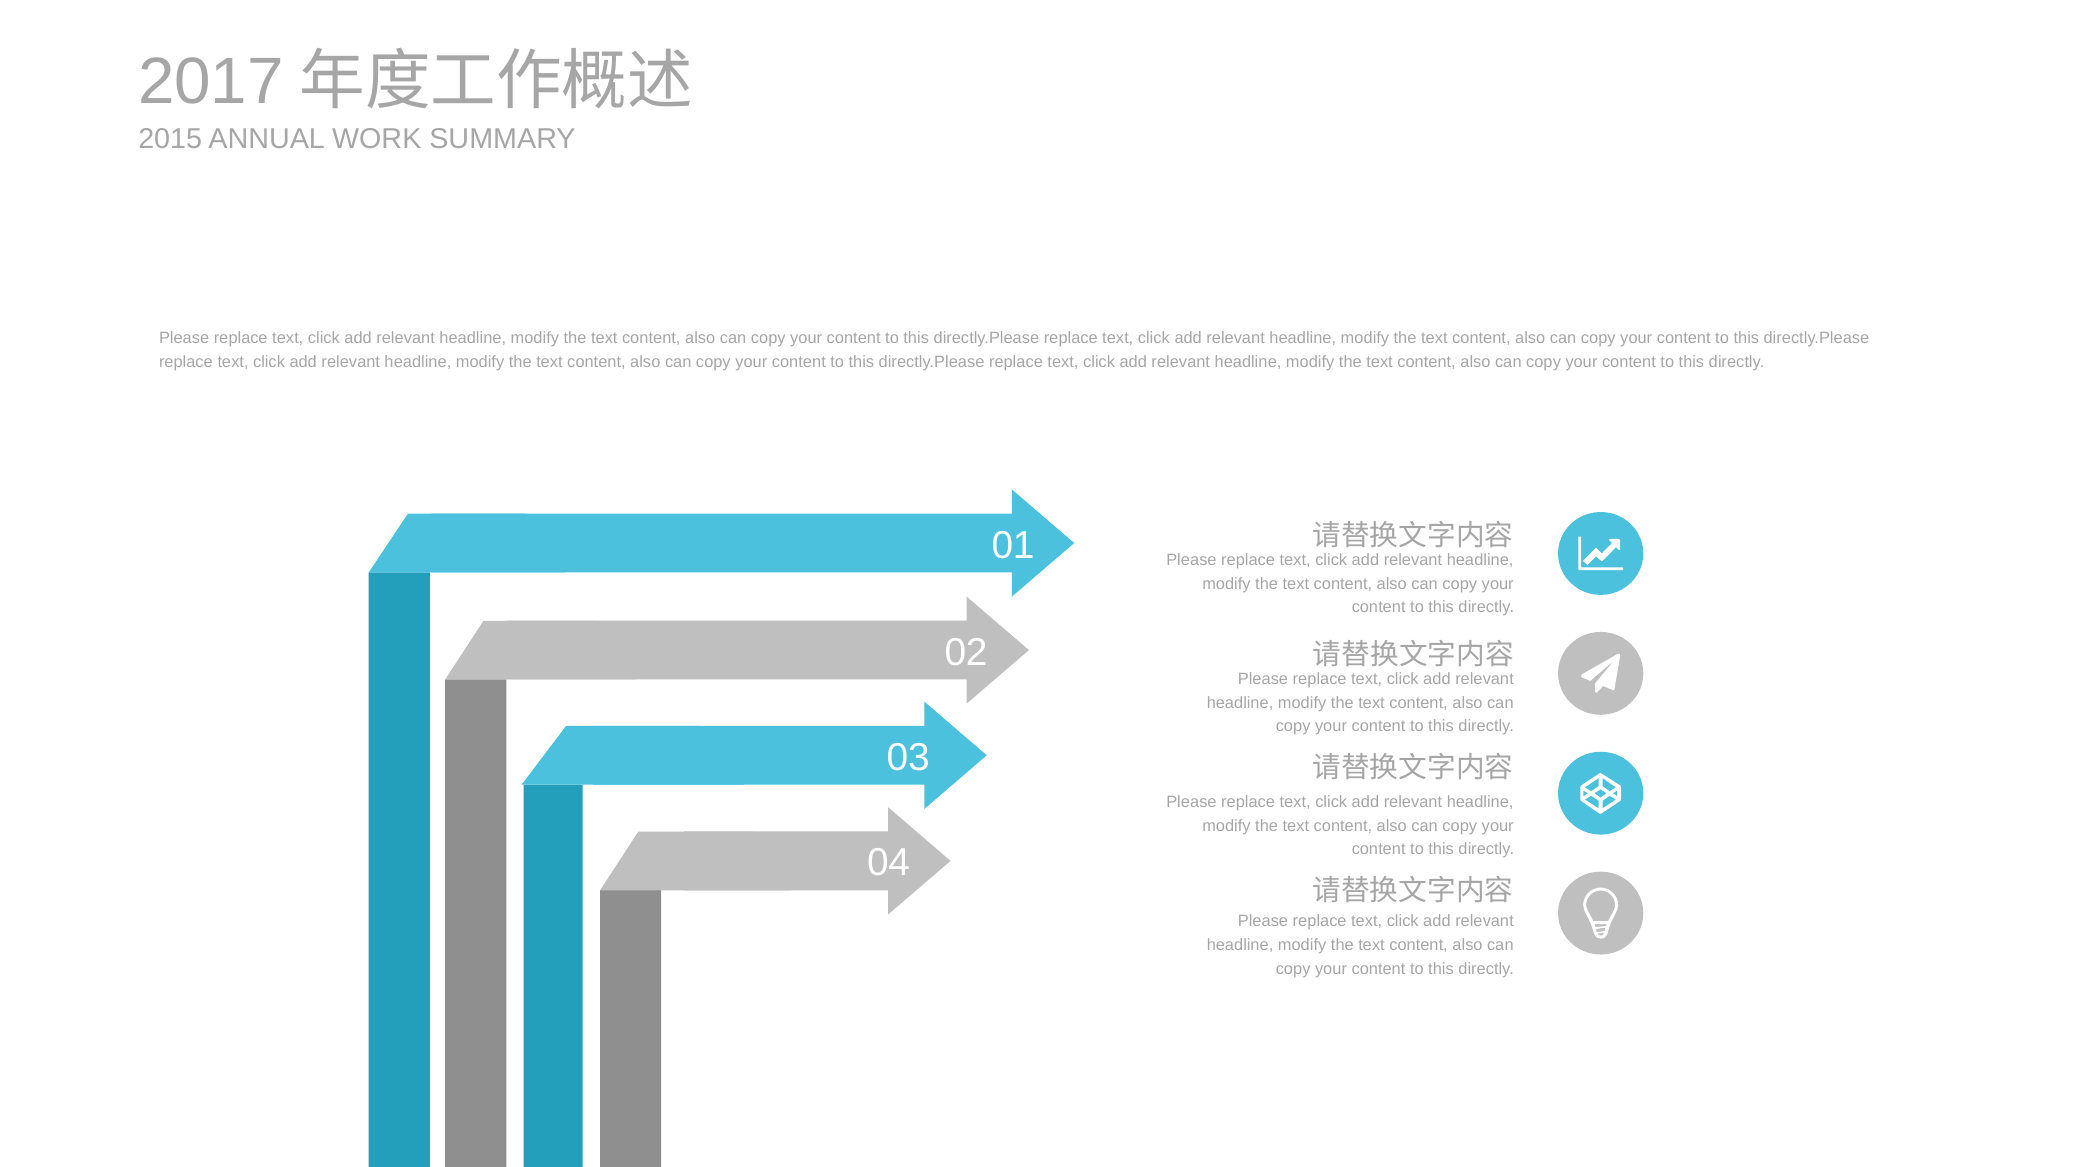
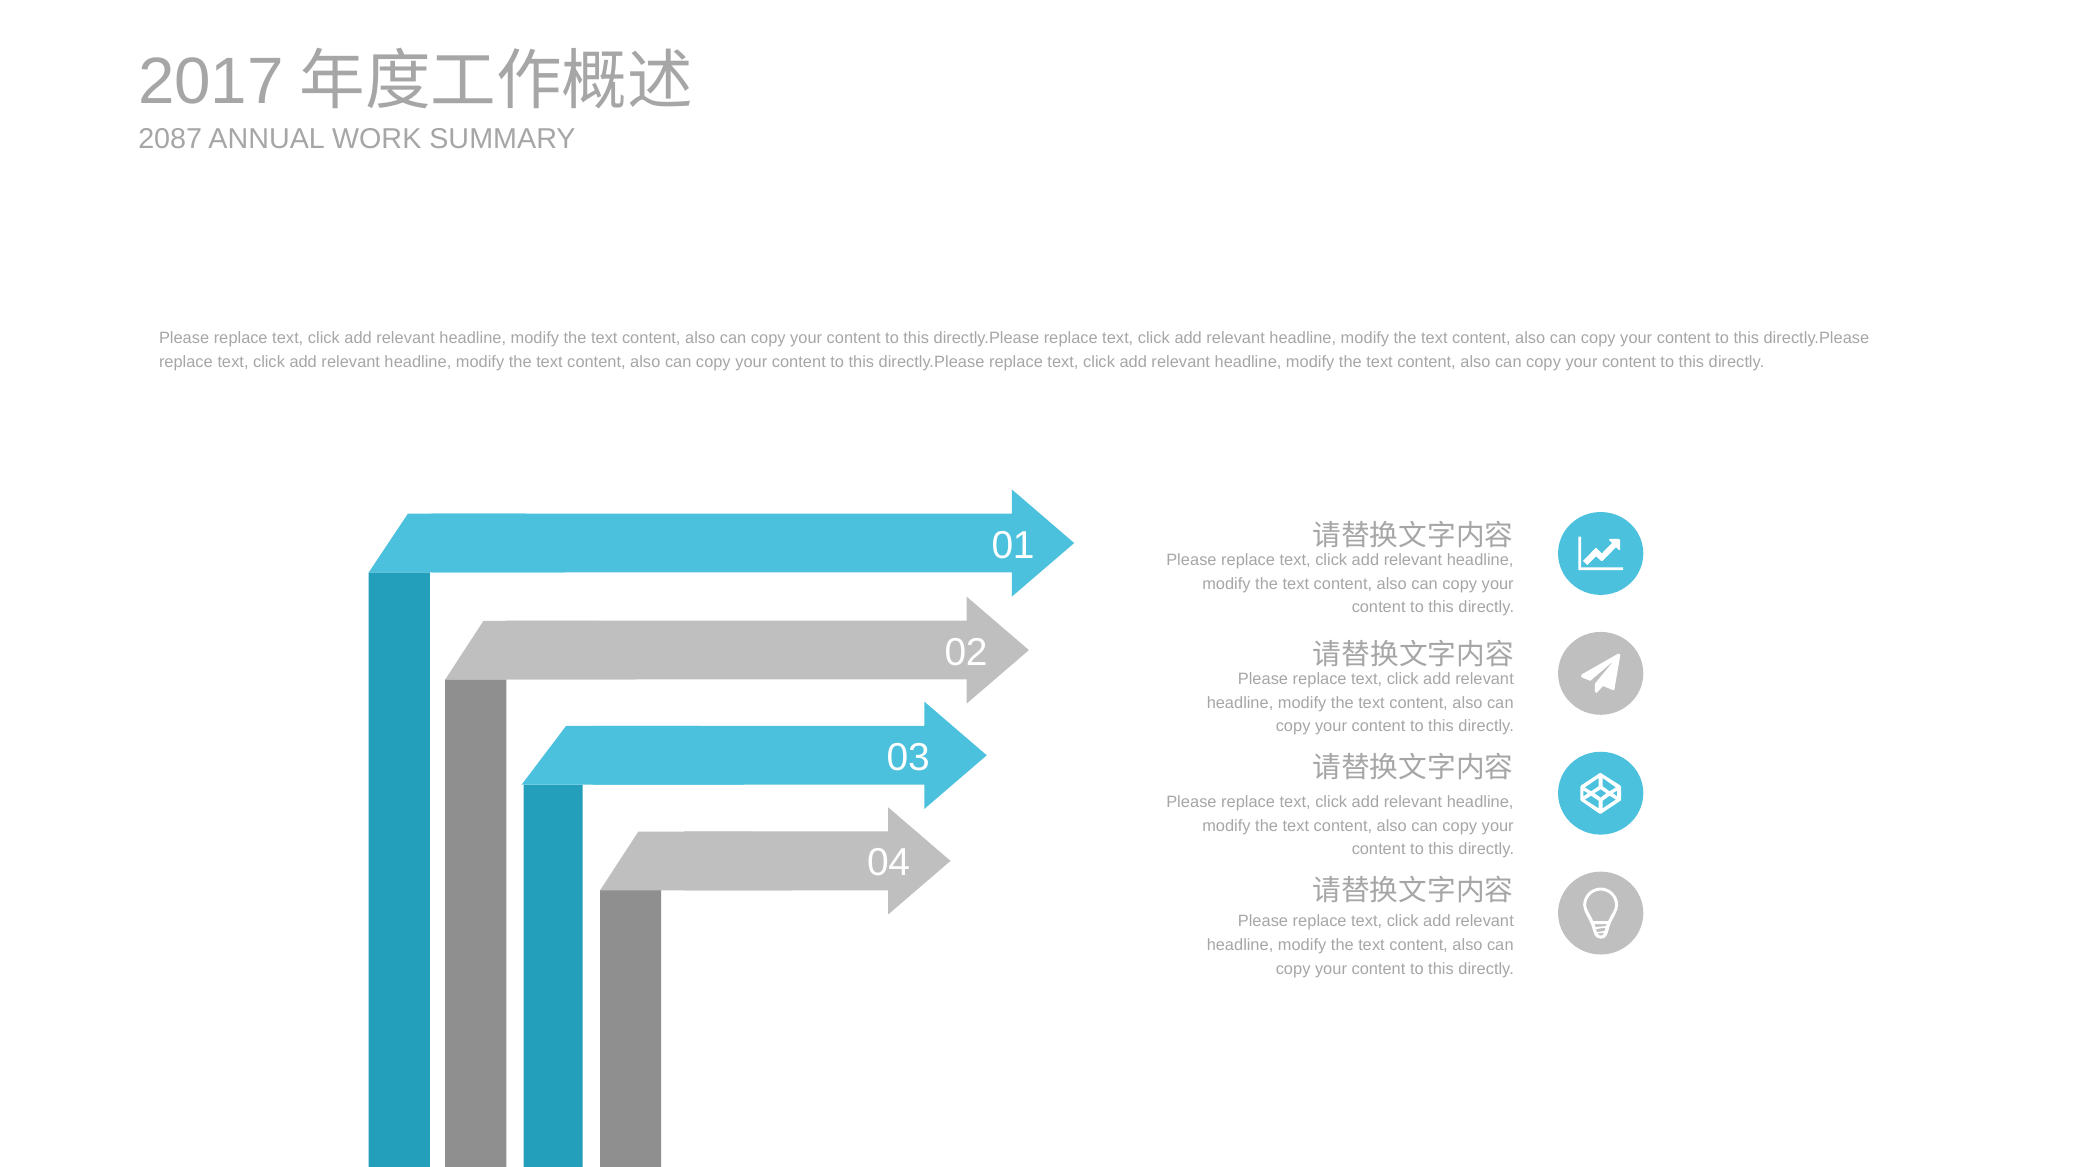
2015: 2015 -> 2087
